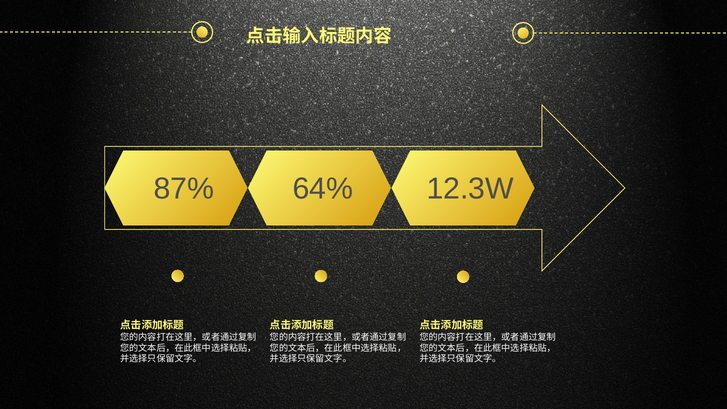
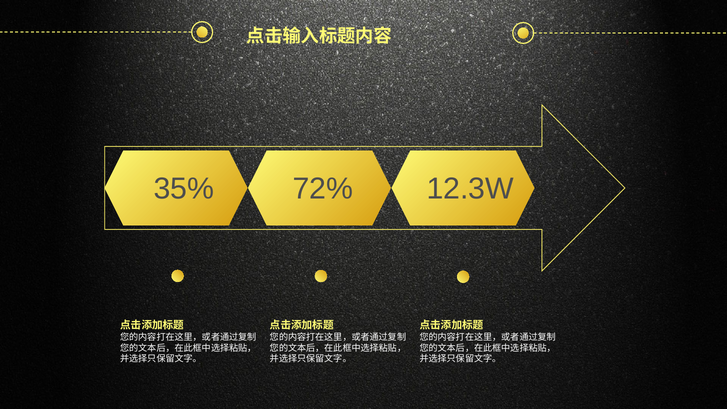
87%: 87% -> 35%
64%: 64% -> 72%
